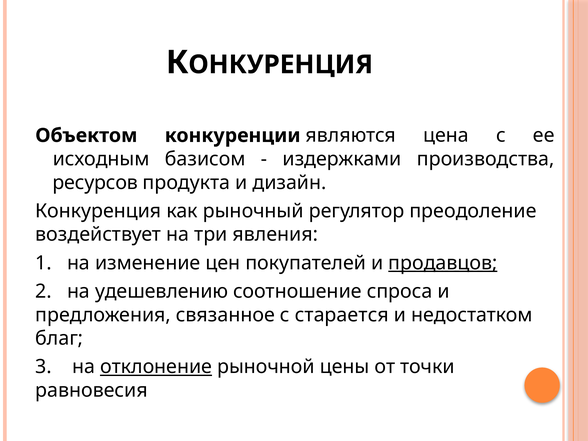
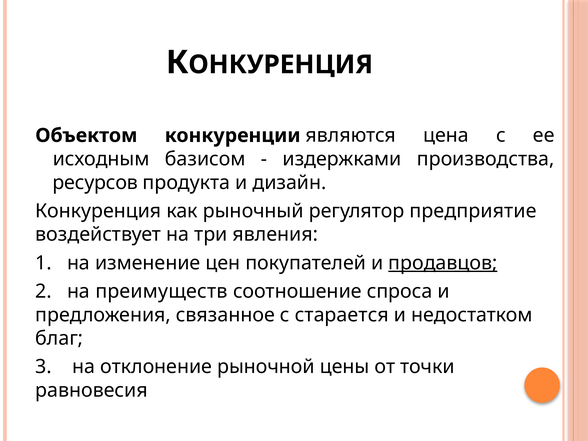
преодоление: преодоление -> предприятие
удешевлению: удешевлению -> преимуществ
отклонение underline: present -> none
